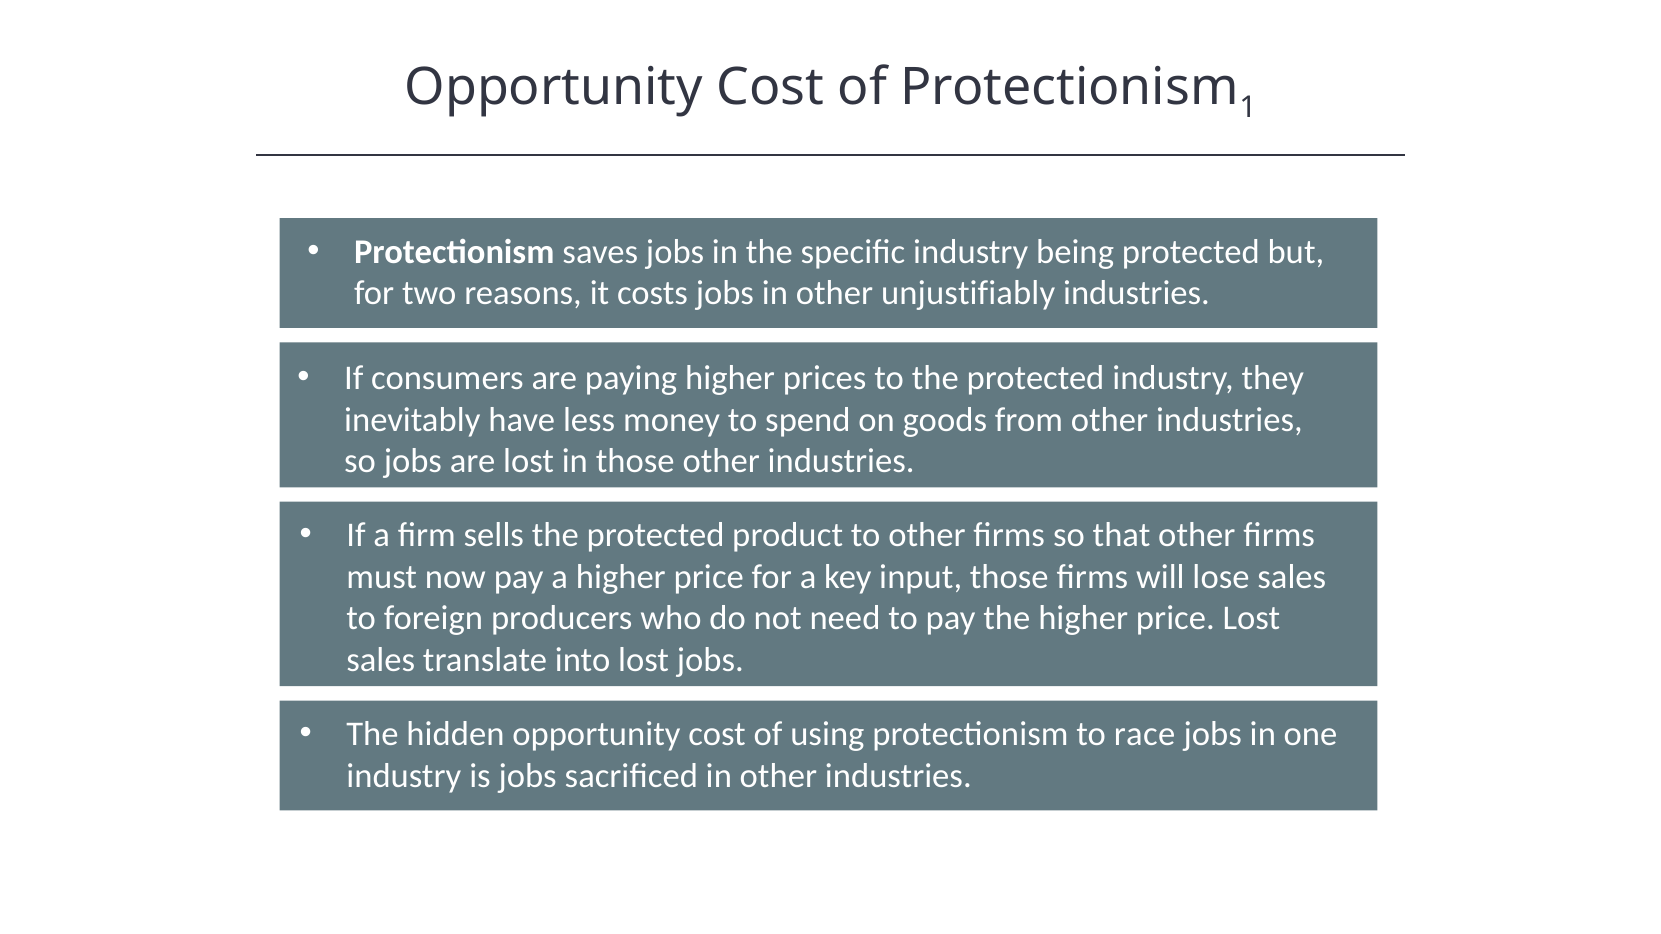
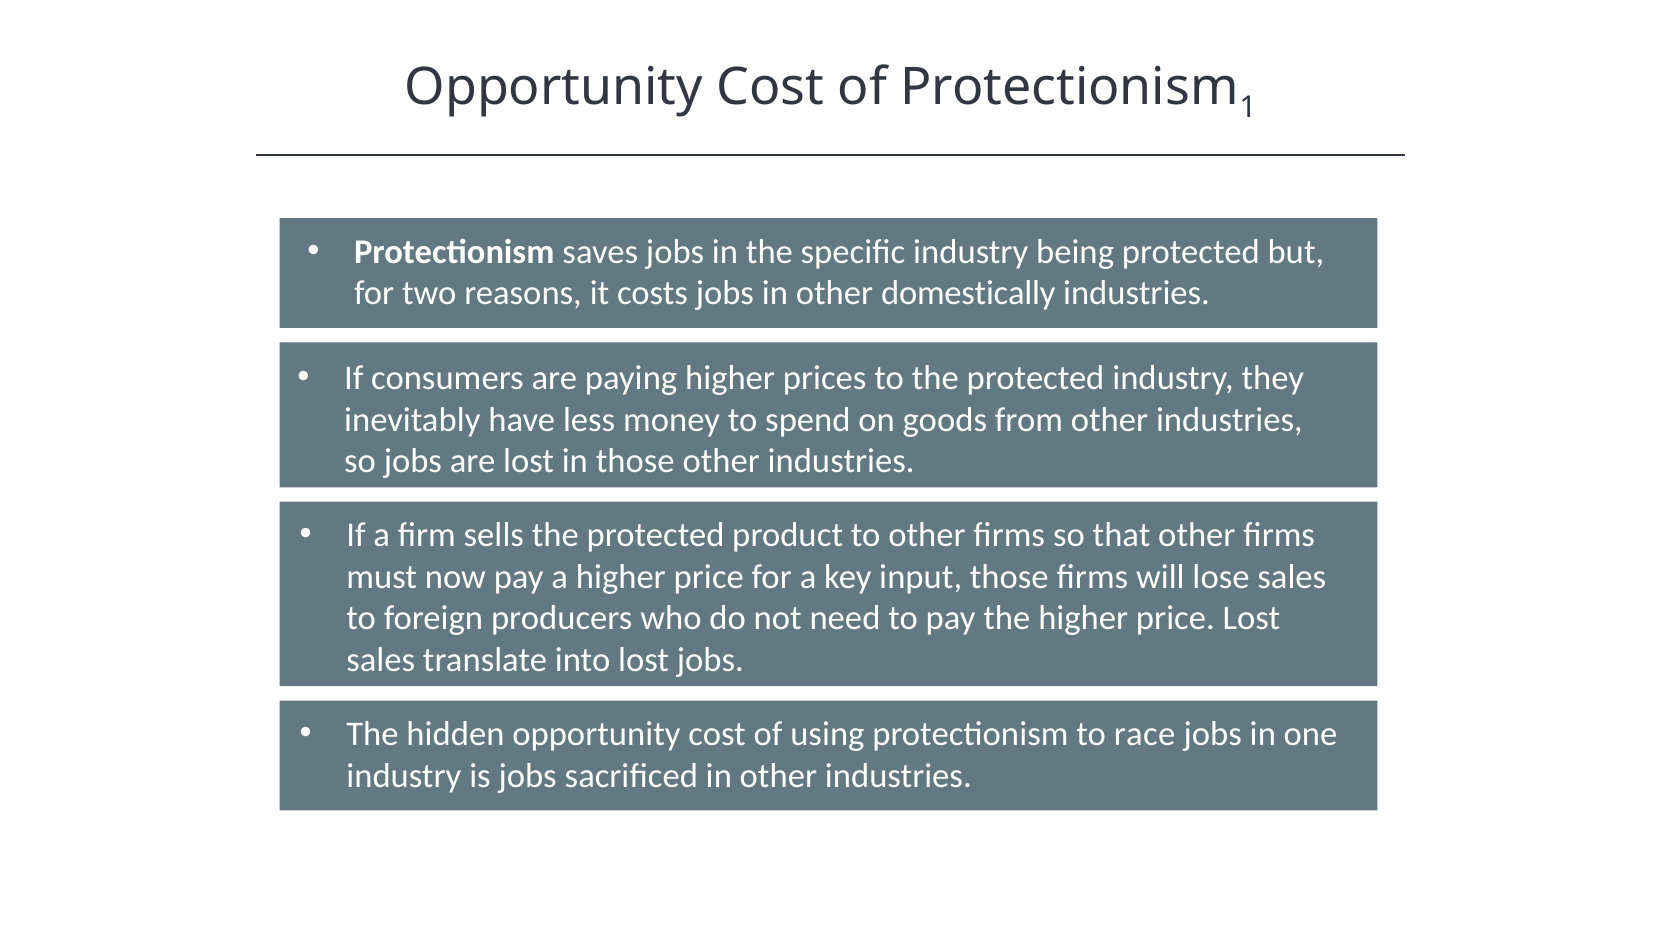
unjustifiably: unjustifiably -> domestically
